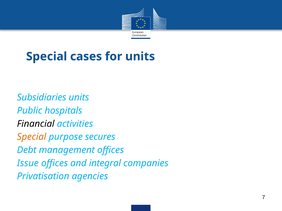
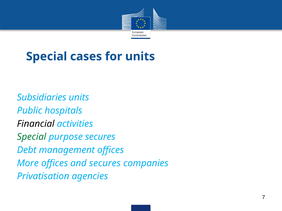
Special at (32, 137) colour: orange -> green
Issue: Issue -> More
and integral: integral -> secures
